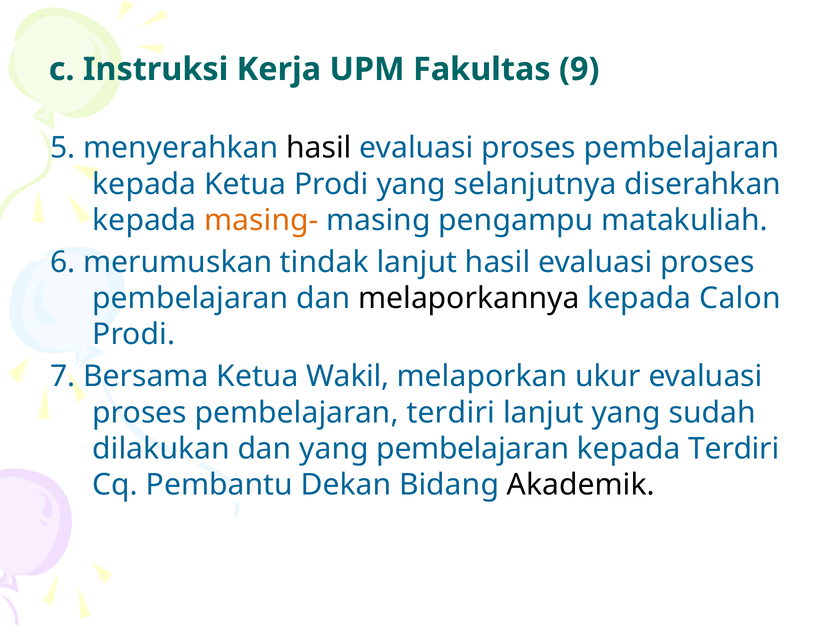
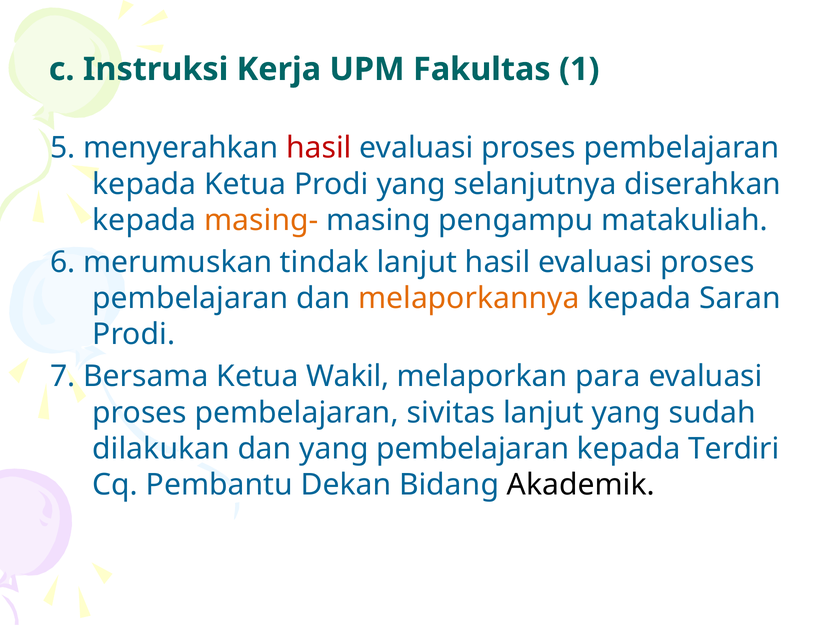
9: 9 -> 1
hasil at (319, 148) colour: black -> red
melaporkannya colour: black -> orange
Calon: Calon -> Saran
ukur: ukur -> para
pembelajaran terdiri: terdiri -> sivitas
